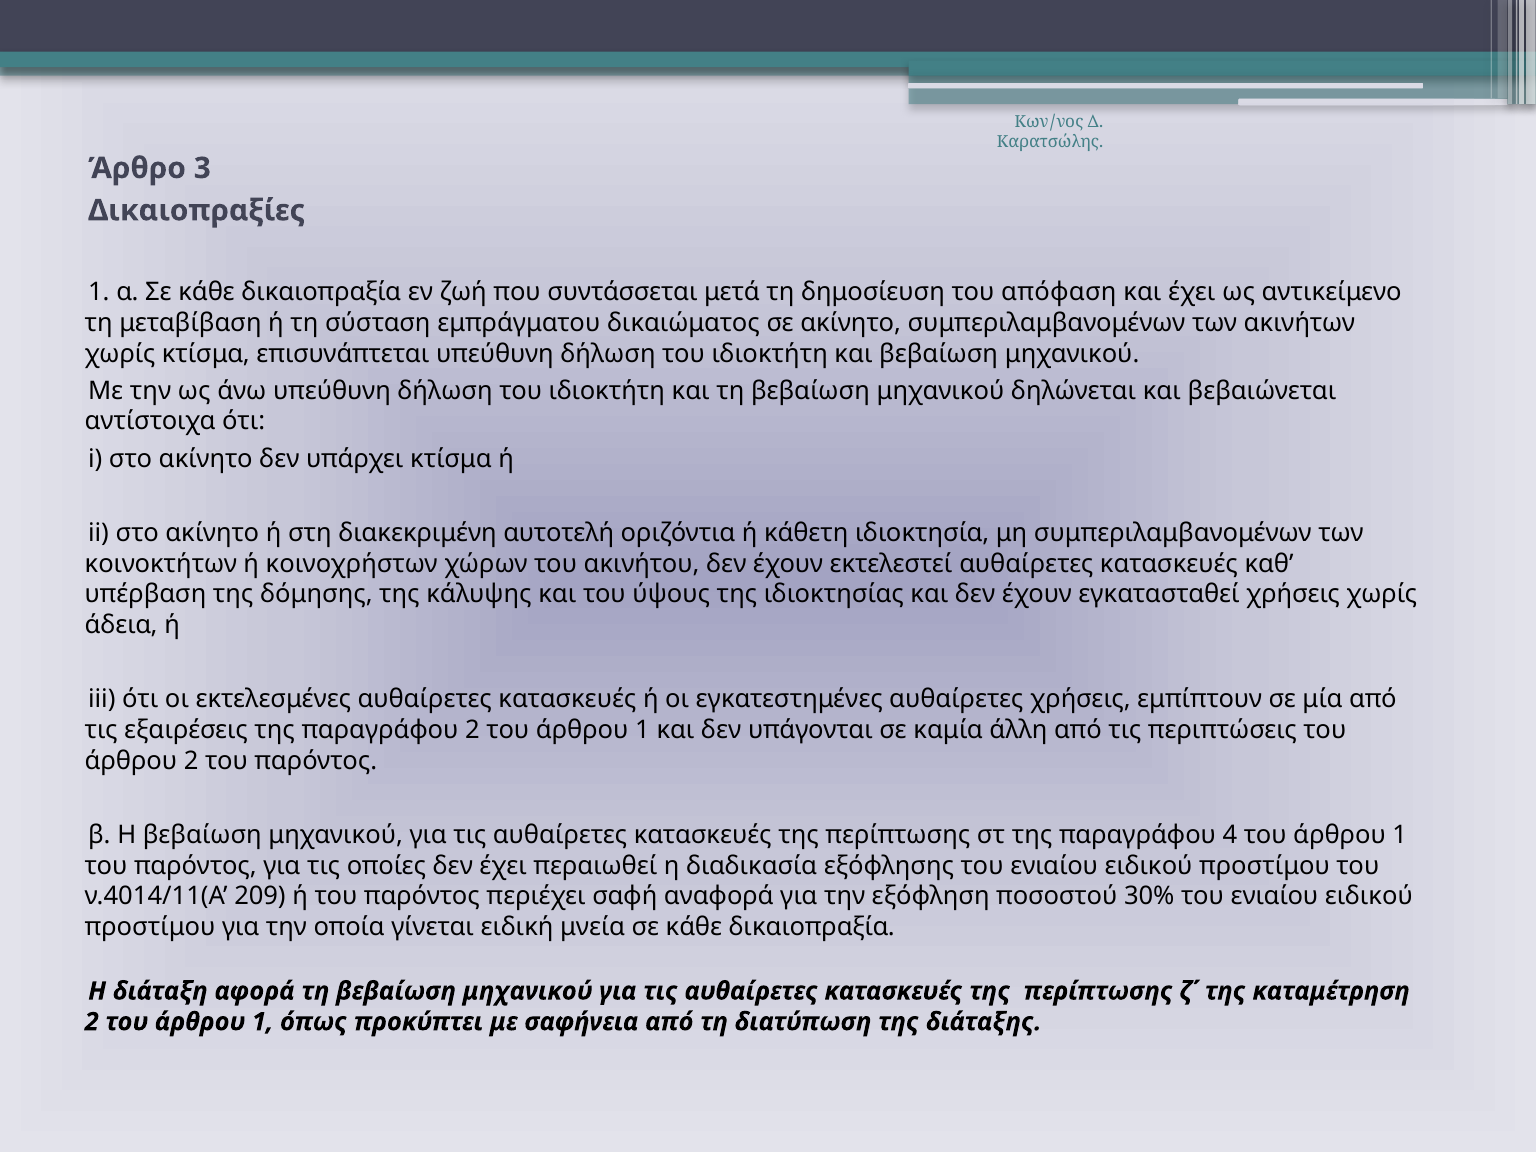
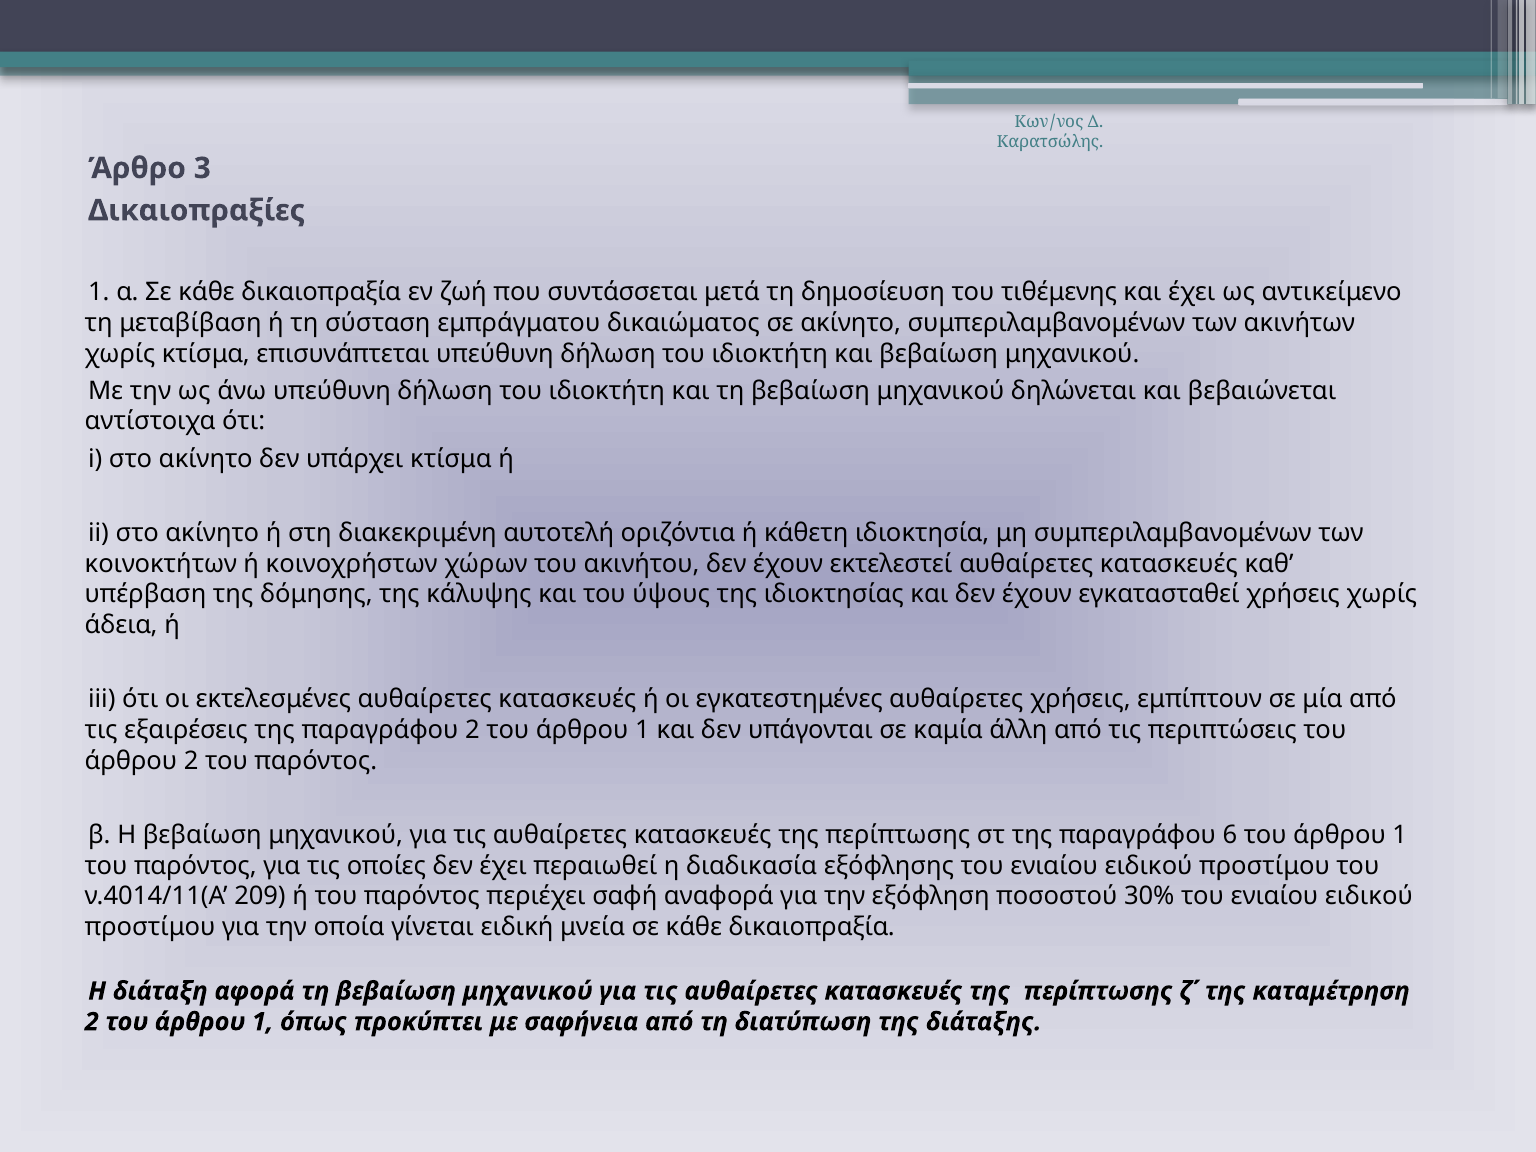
απόφαση: απόφαση -> τιθέμενης
4: 4 -> 6
